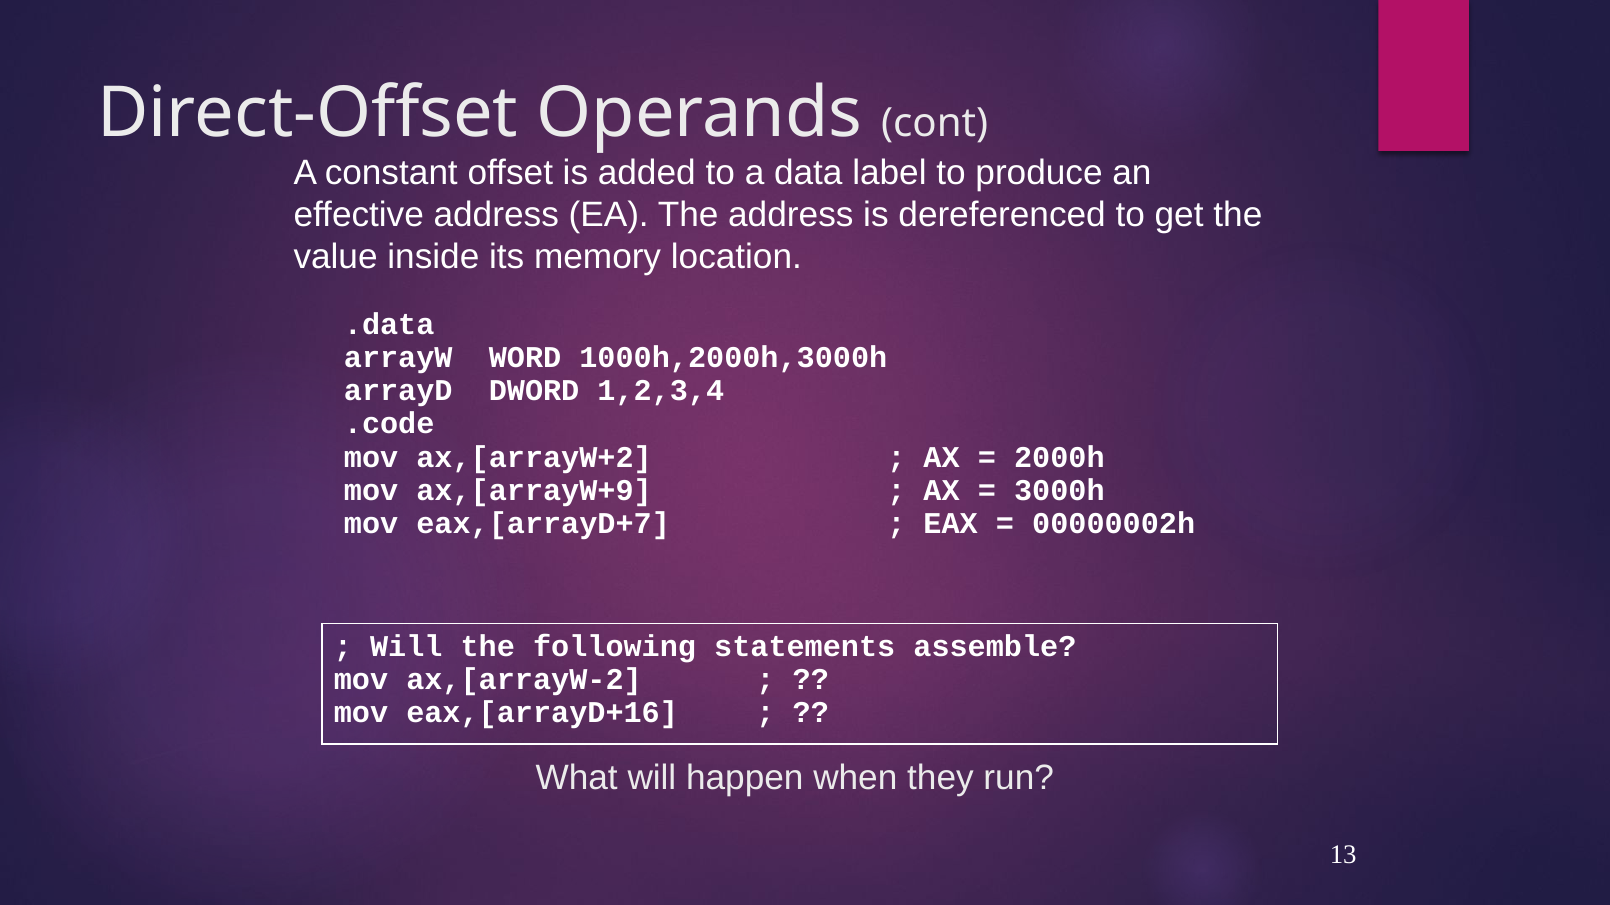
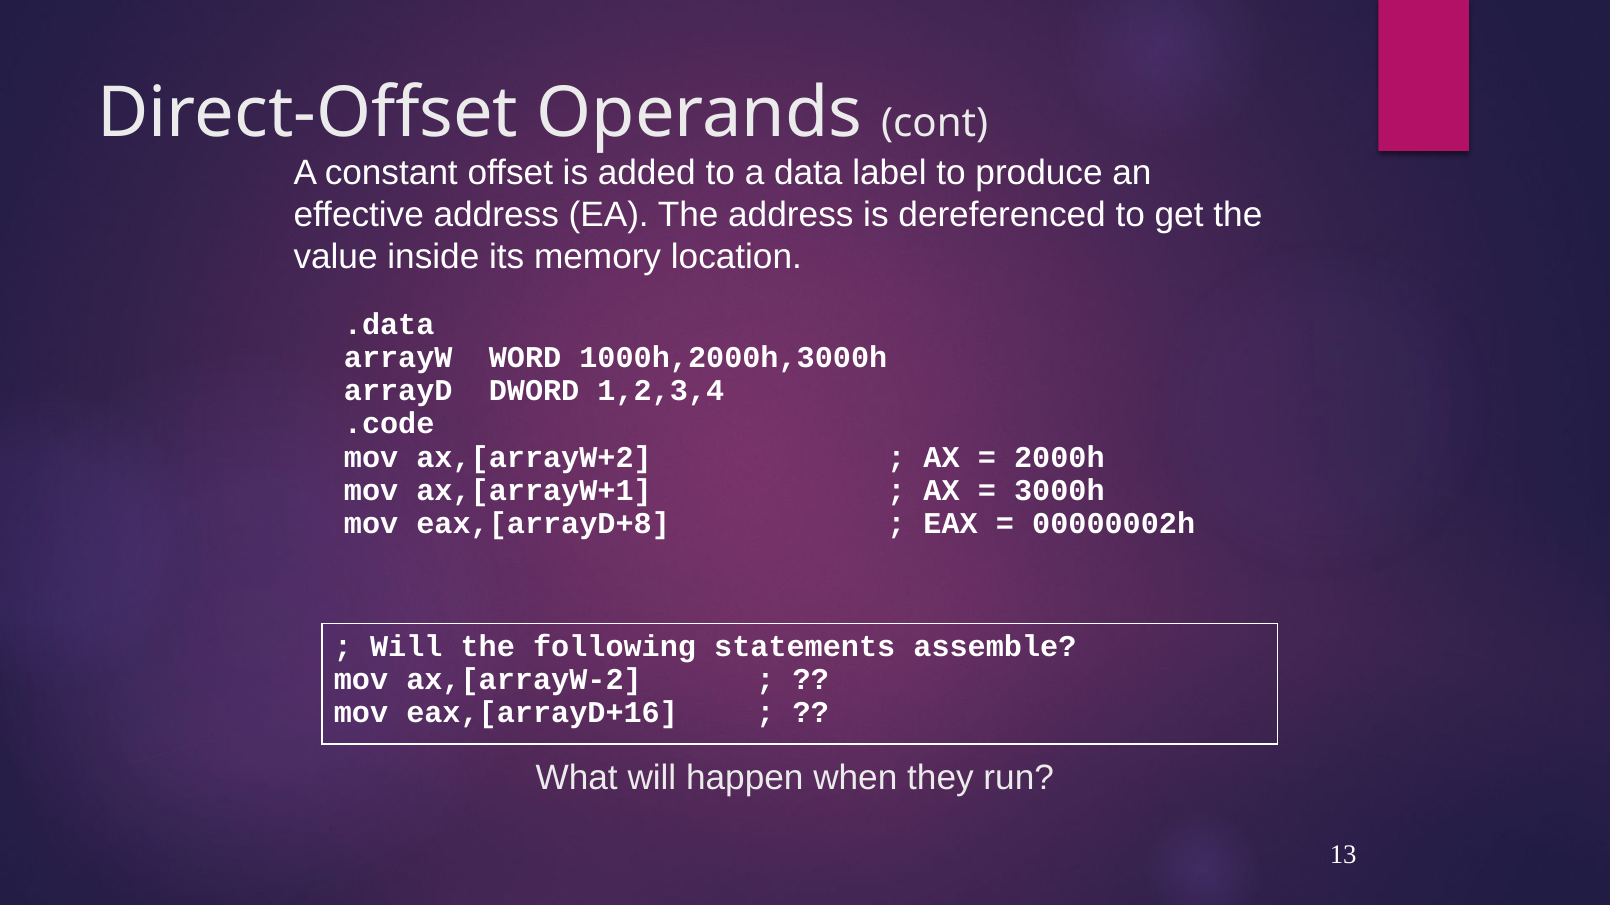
ax,[arrayW+9: ax,[arrayW+9 -> ax,[arrayW+1
eax,[arrayD+7: eax,[arrayD+7 -> eax,[arrayD+8
